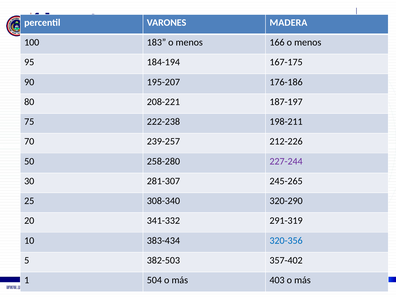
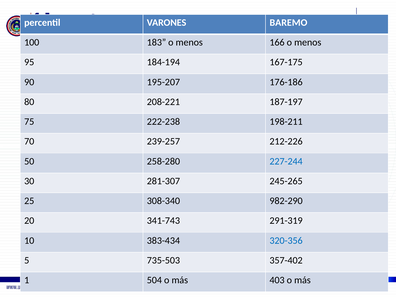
VARONES MADERA: MADERA -> BAREMO
227-244 colour: purple -> blue
320-290: 320-290 -> 982-290
341-332: 341-332 -> 341-743
382-503: 382-503 -> 735-503
